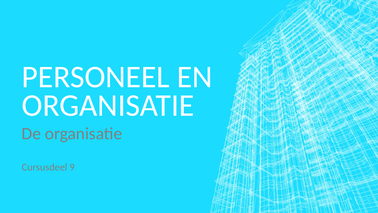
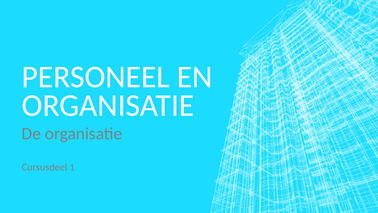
9: 9 -> 1
